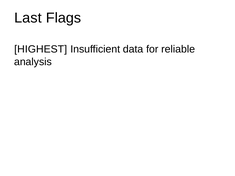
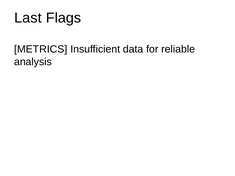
HIGHEST: HIGHEST -> METRICS
